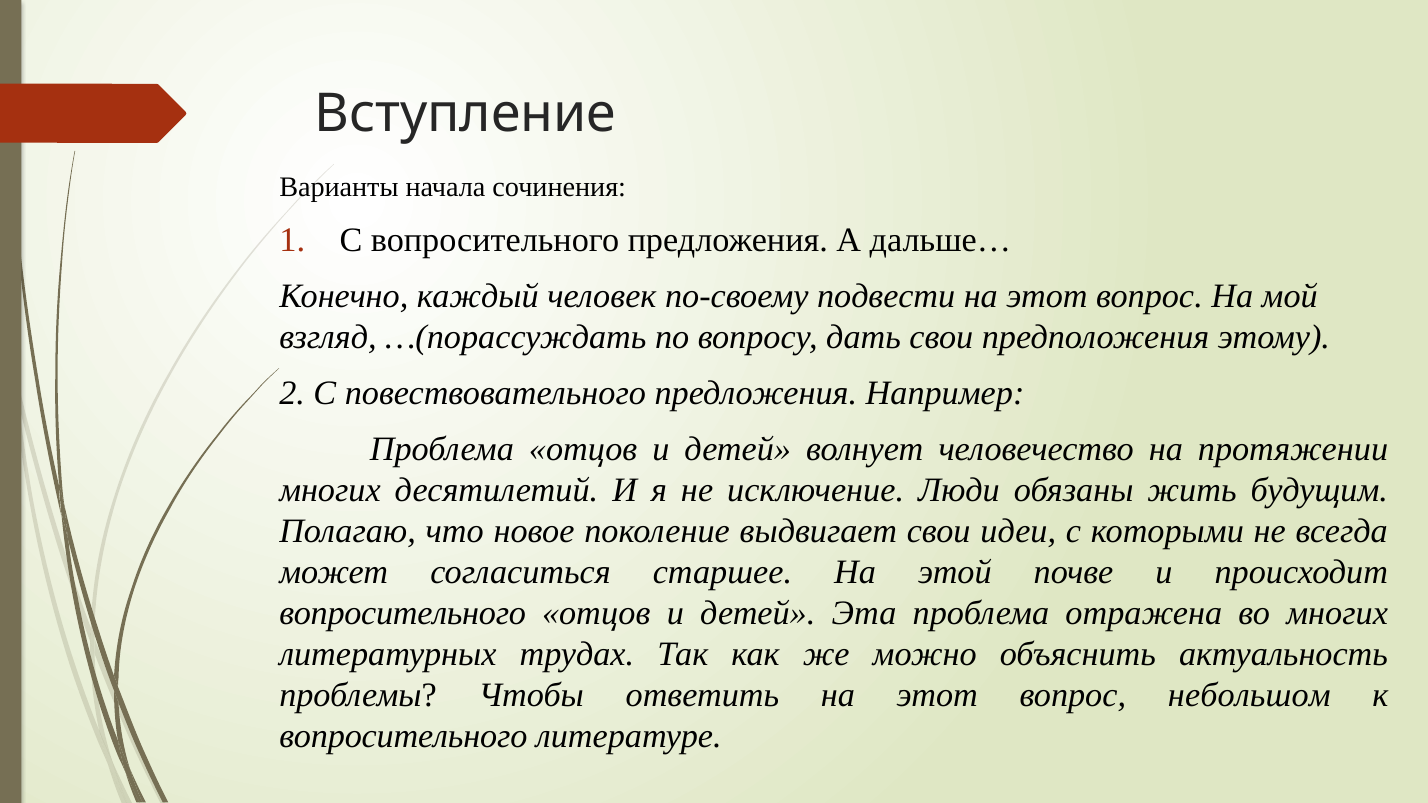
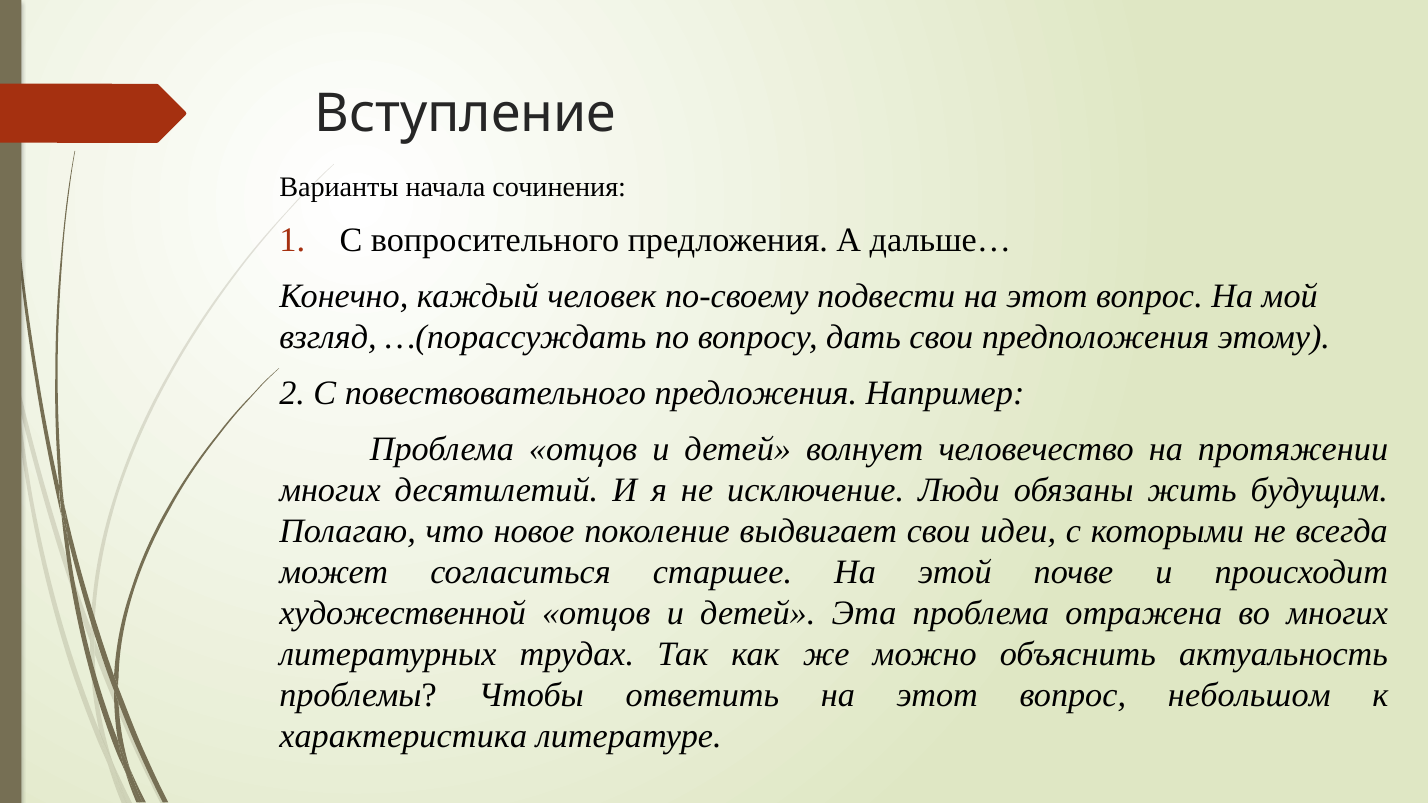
вопросительного at (403, 613): вопросительного -> художественной
вопросительного at (403, 736): вопросительного -> характеристика
